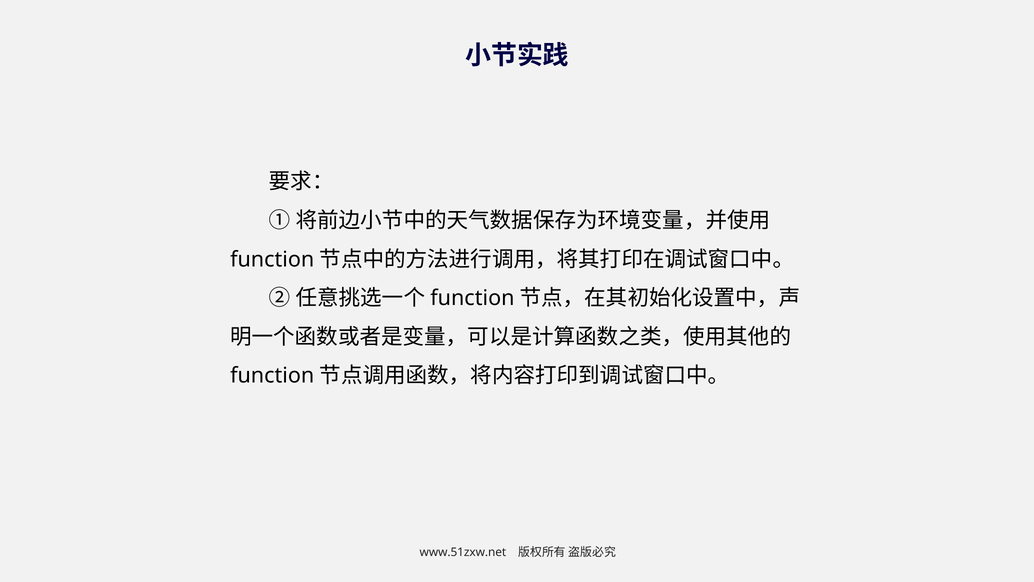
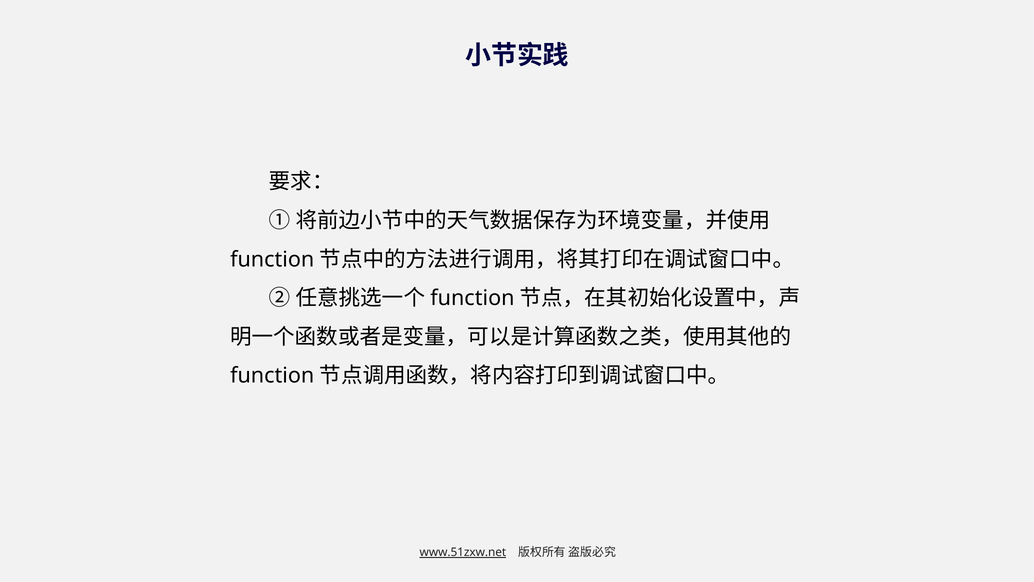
www.51zxw.net underline: none -> present
